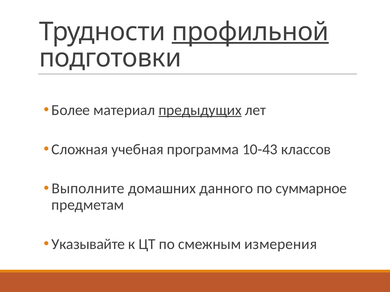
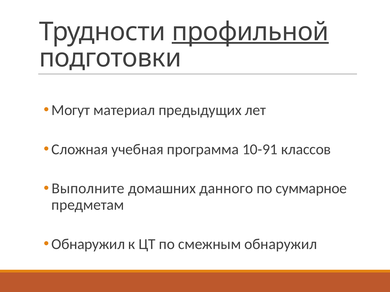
Более: Более -> Могут
предыдущих underline: present -> none
10-43: 10-43 -> 10-91
Указывайте at (88, 244): Указывайте -> Обнаружил
смежным измерения: измерения -> обнаружил
